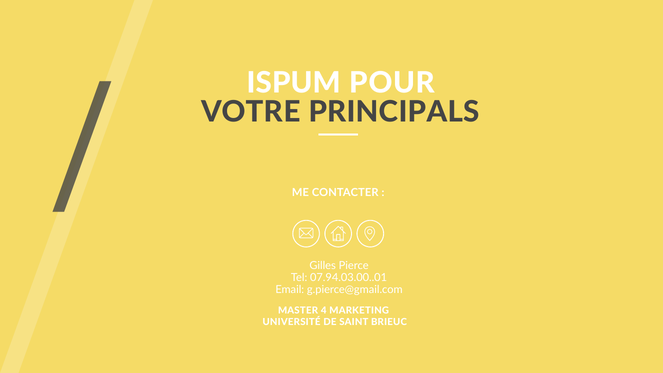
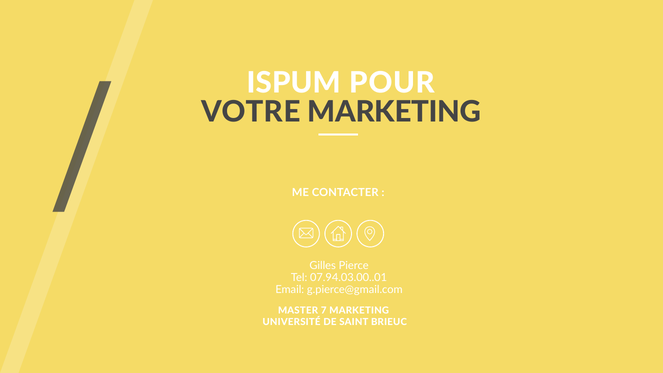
VOTRE PRINCIPALS: PRINCIPALS -> MARKETING
4: 4 -> 7
